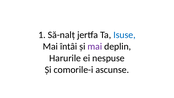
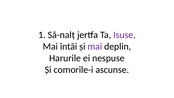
Isuse colour: blue -> purple
